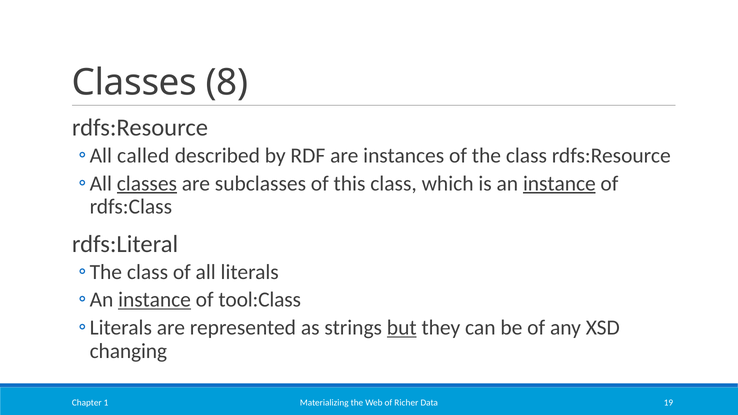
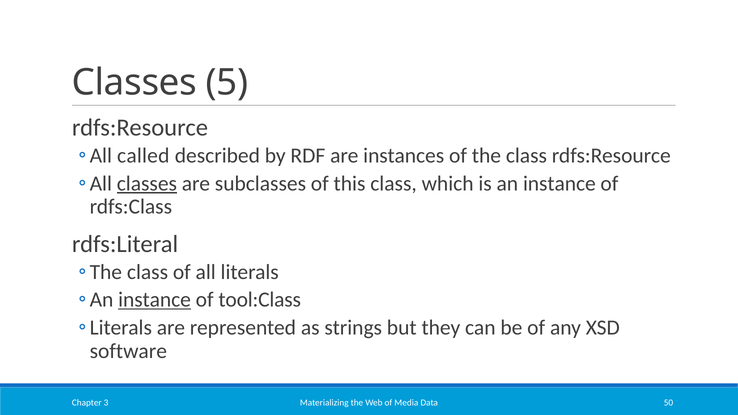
8: 8 -> 5
instance at (559, 184) underline: present -> none
but underline: present -> none
changing: changing -> software
Richer: Richer -> Media
19: 19 -> 50
1: 1 -> 3
